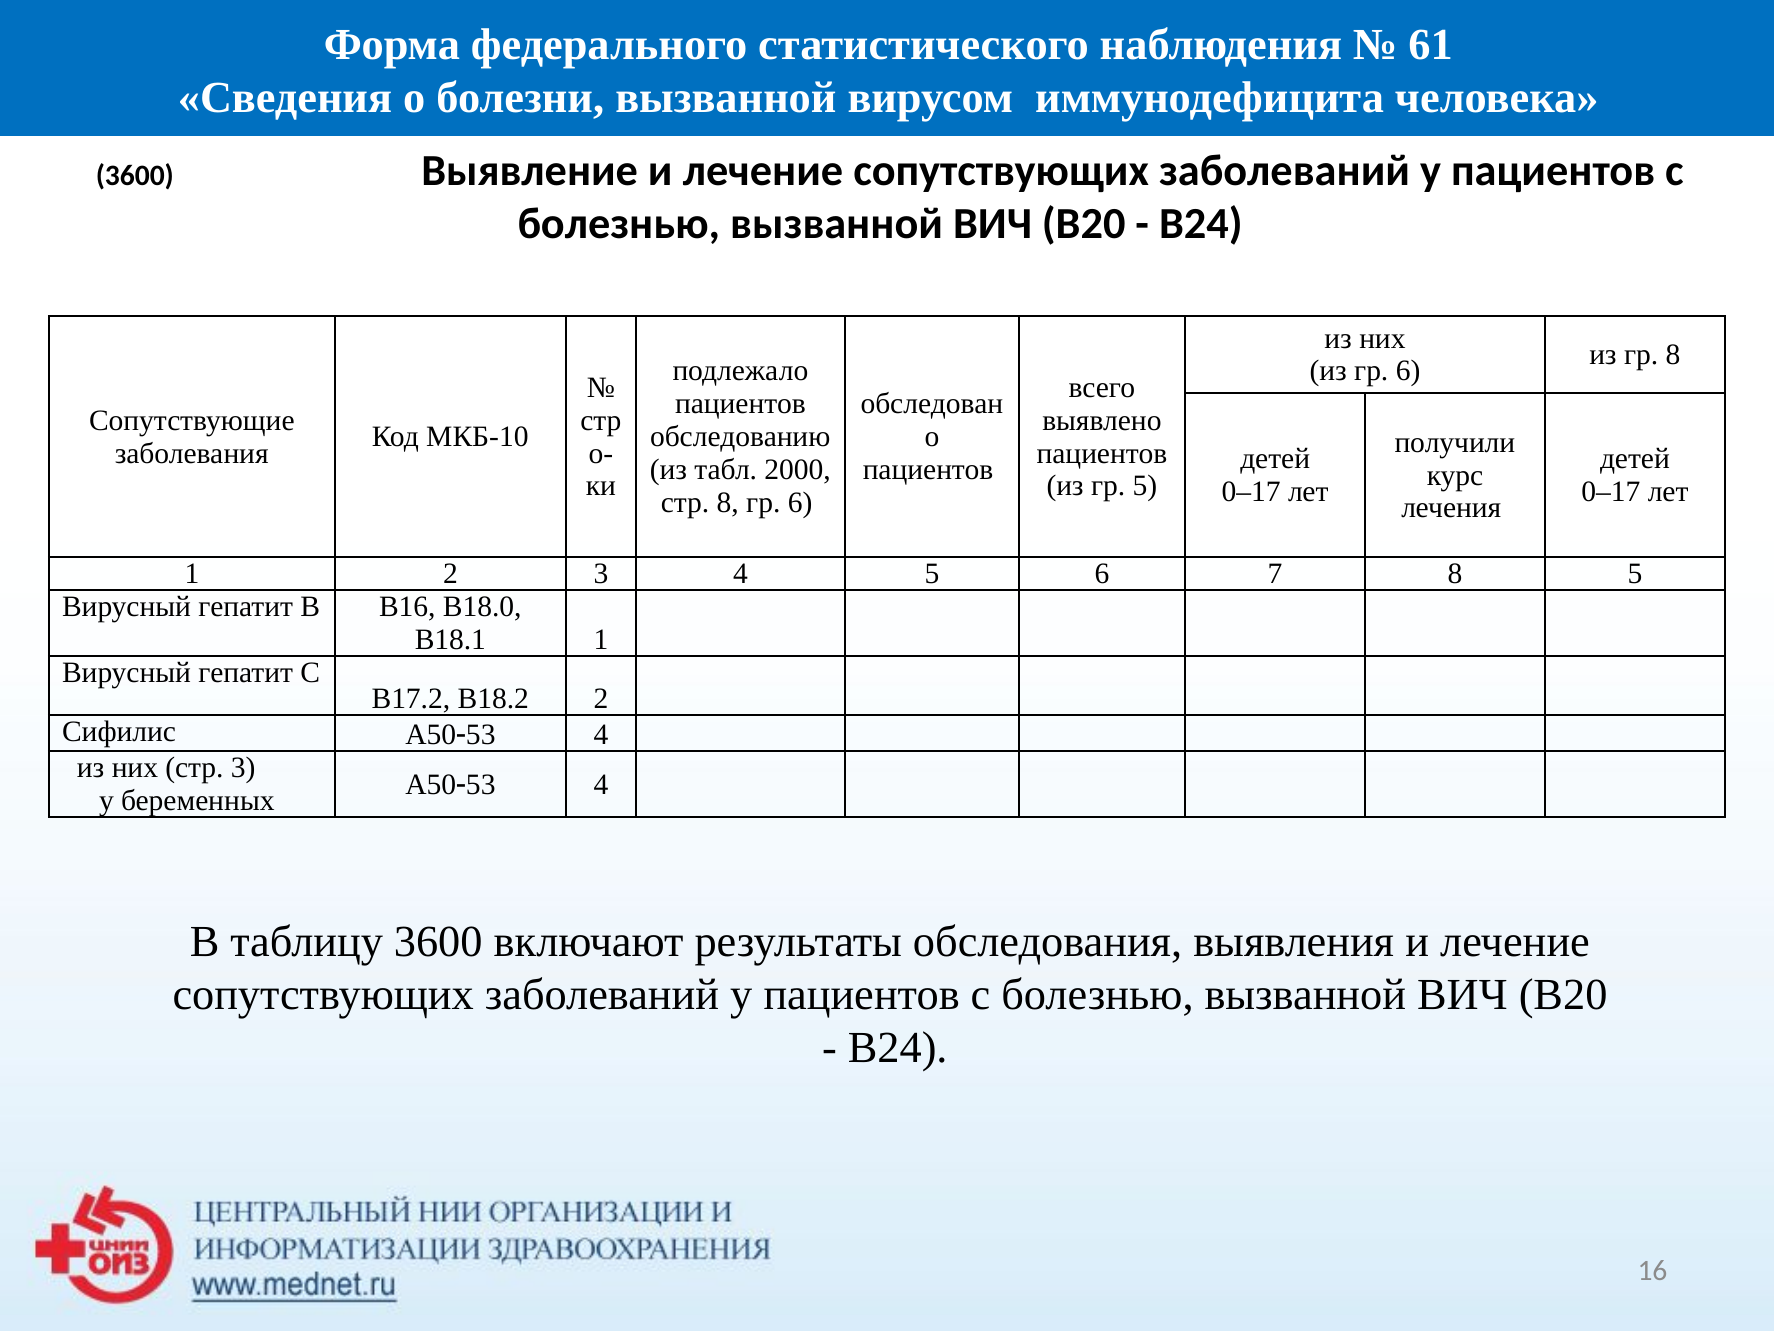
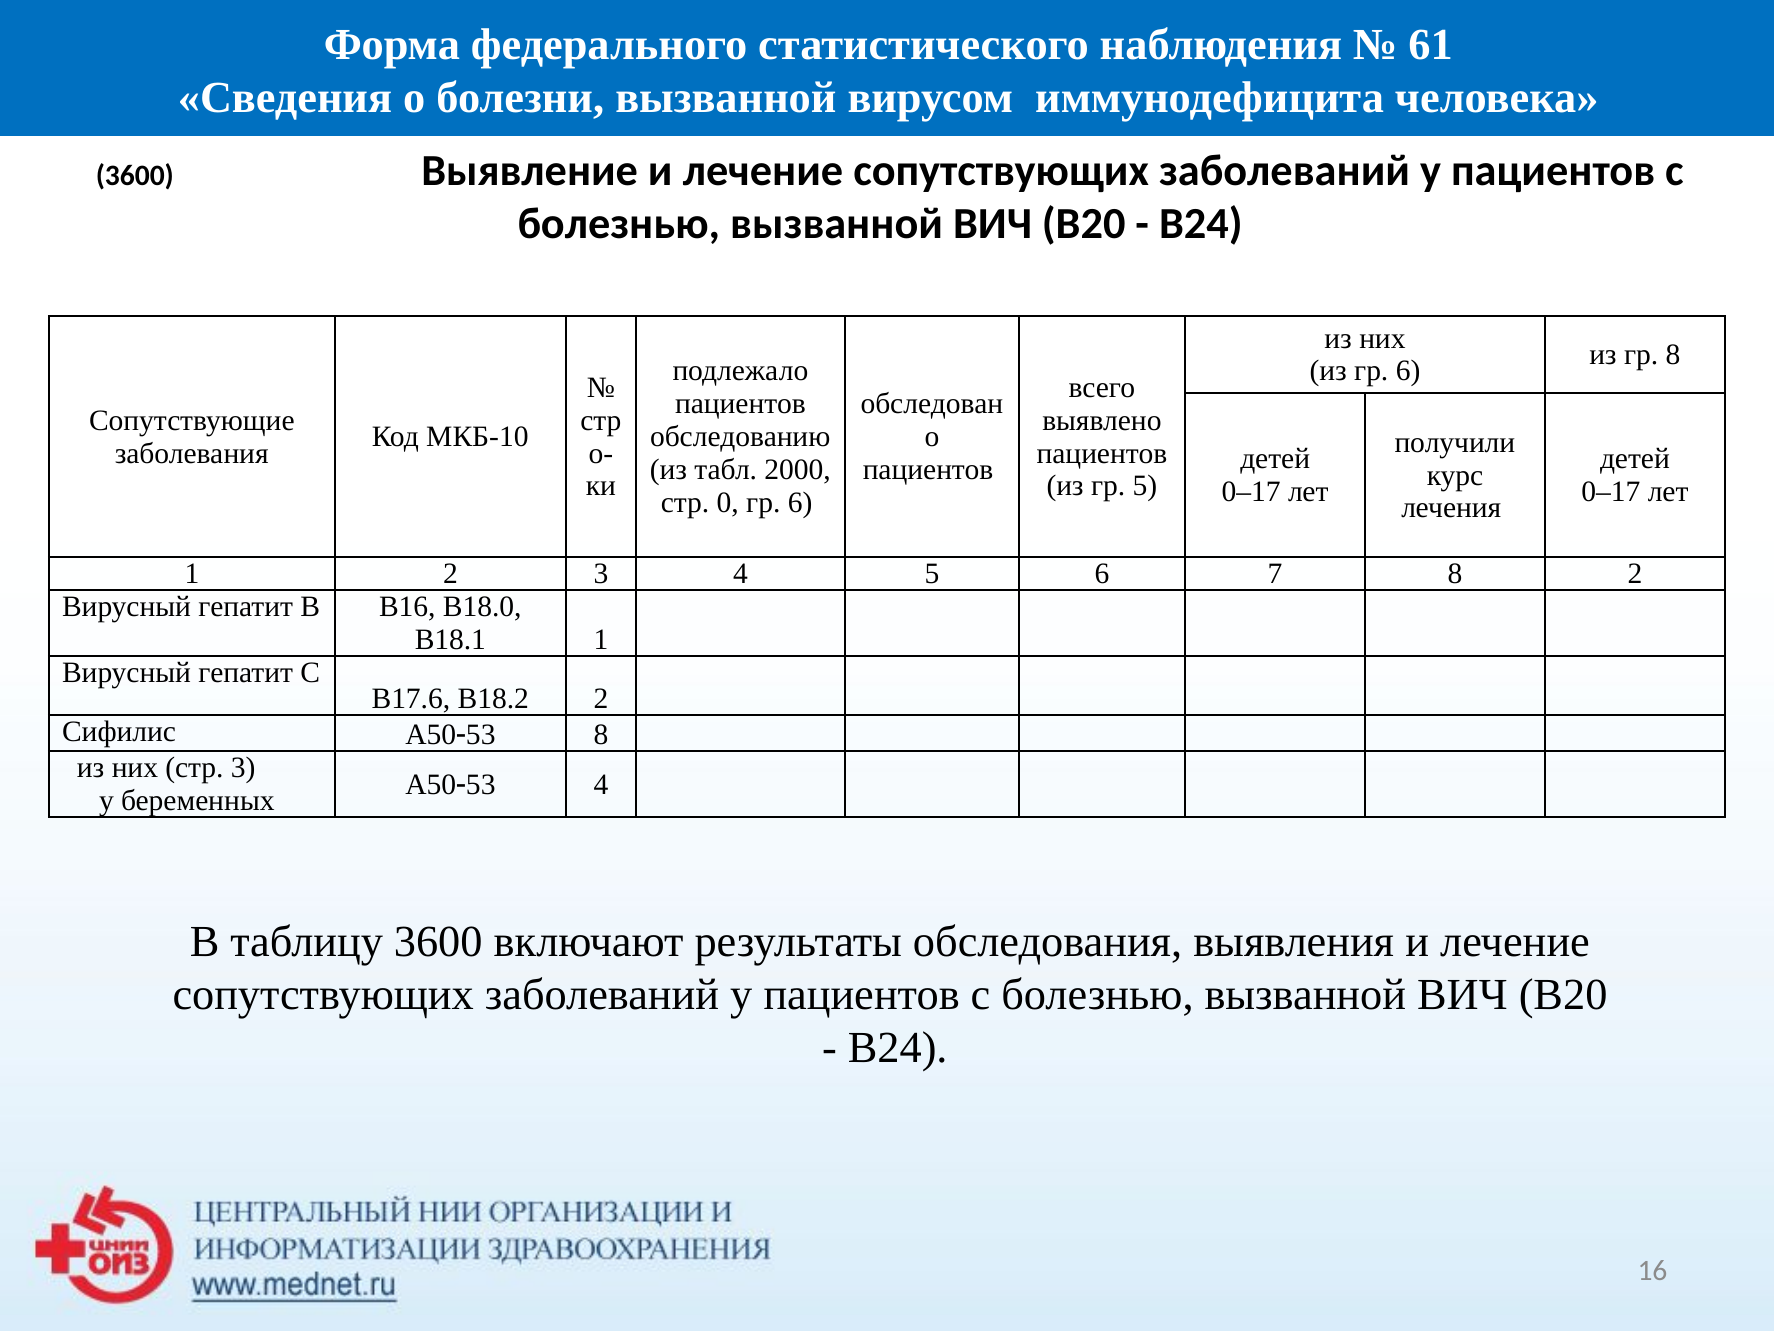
стр 8: 8 -> 0
8 5: 5 -> 2
В17.2: В17.2 -> В17.6
Сифилис А5053 4: 4 -> 8
